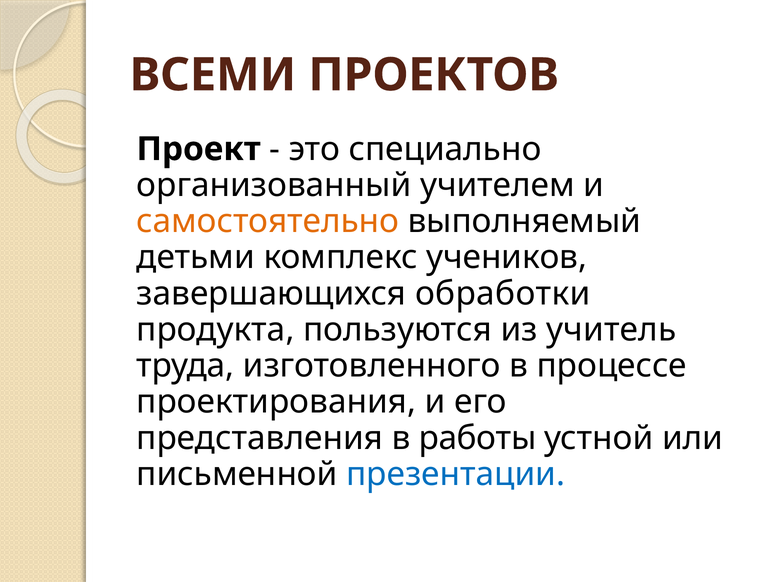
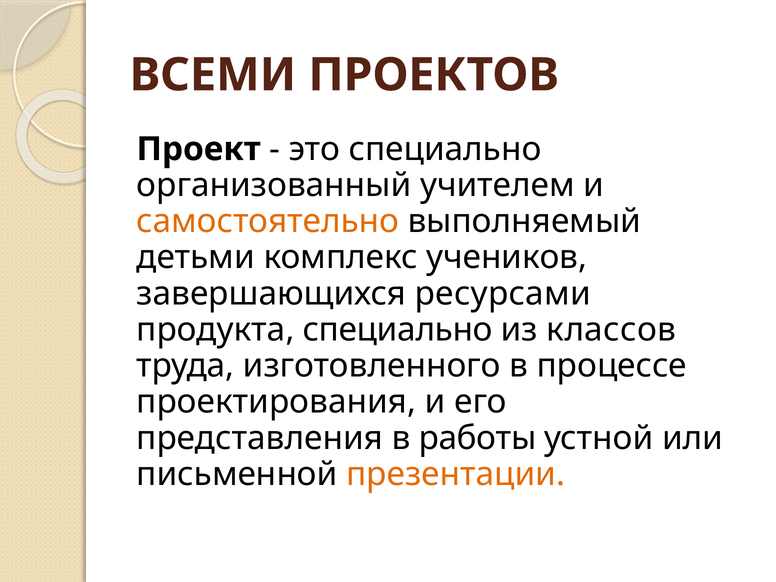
обработки: обработки -> ресурсами
продукта пользуются: пользуются -> специально
учитель: учитель -> классов
презентации colour: blue -> orange
